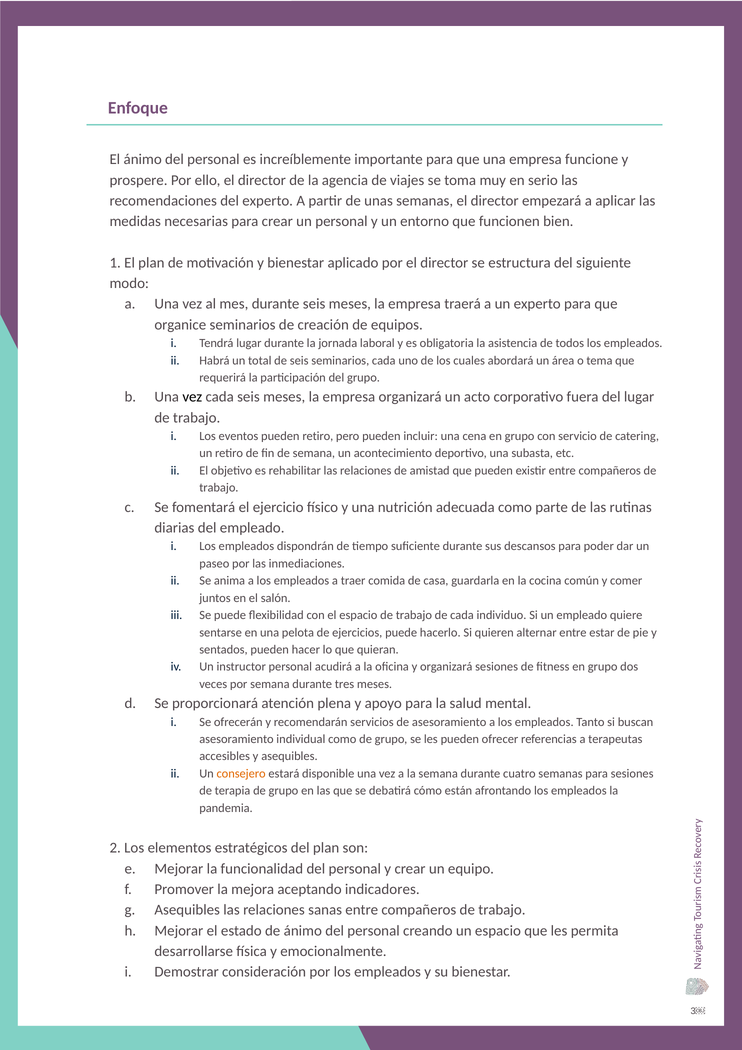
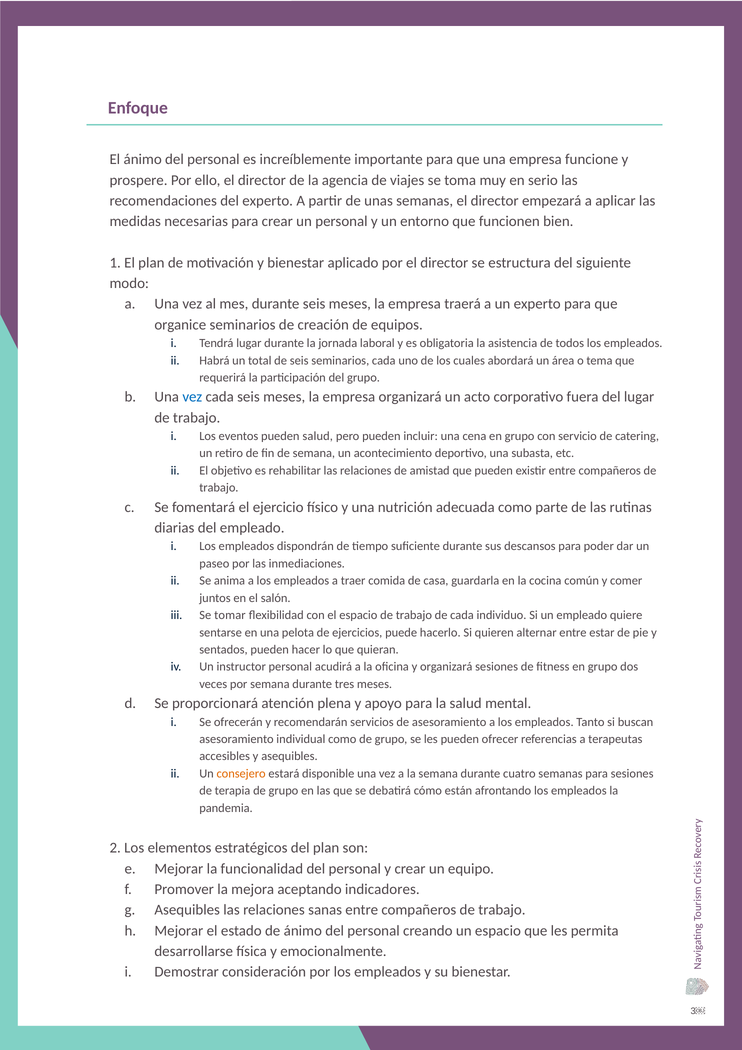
vez at (192, 397) colour: black -> blue
pueden retiro: retiro -> salud
Se puede: puede -> tomar
